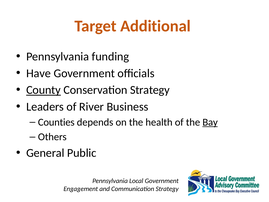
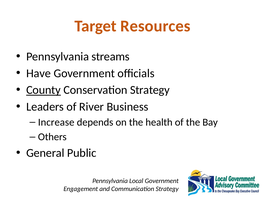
Additional: Additional -> Resources
funding: funding -> streams
Counties: Counties -> Increase
Bay underline: present -> none
